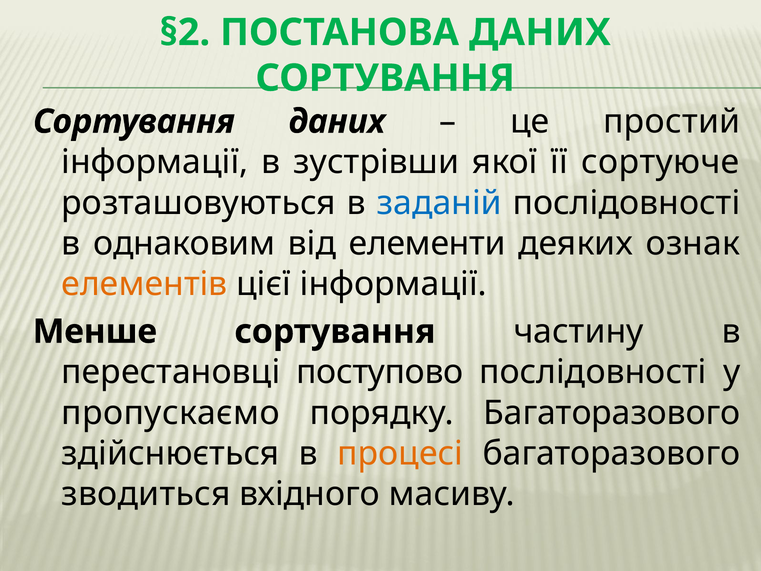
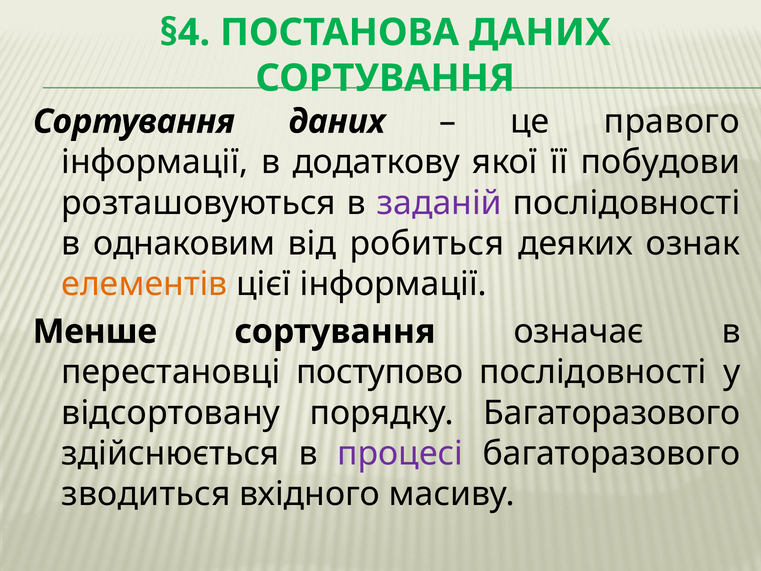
§2: §2 -> §4
простий: простий -> правого
зустрівши: зустрівши -> додаткову
сортуюче: сортуюче -> побудови
заданій colour: blue -> purple
елементи: елементи -> робиться
частину: частину -> означає
пропускаємо: пропускаємо -> відсортовану
процесі colour: orange -> purple
